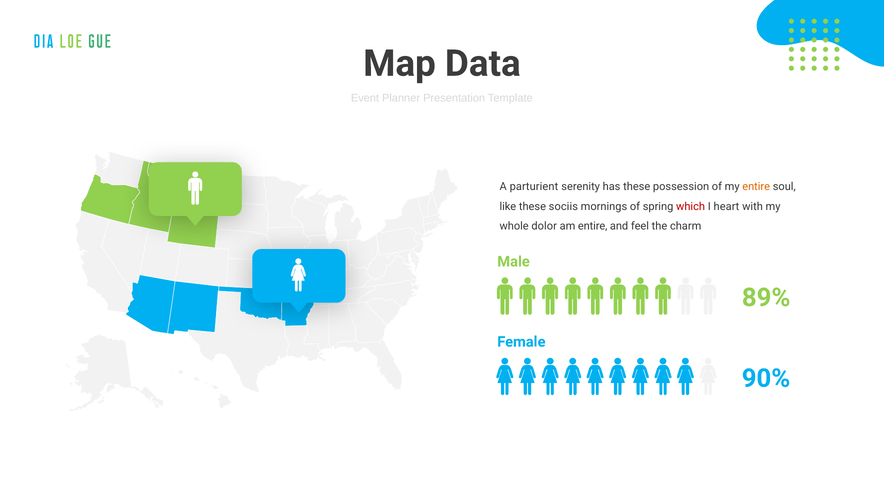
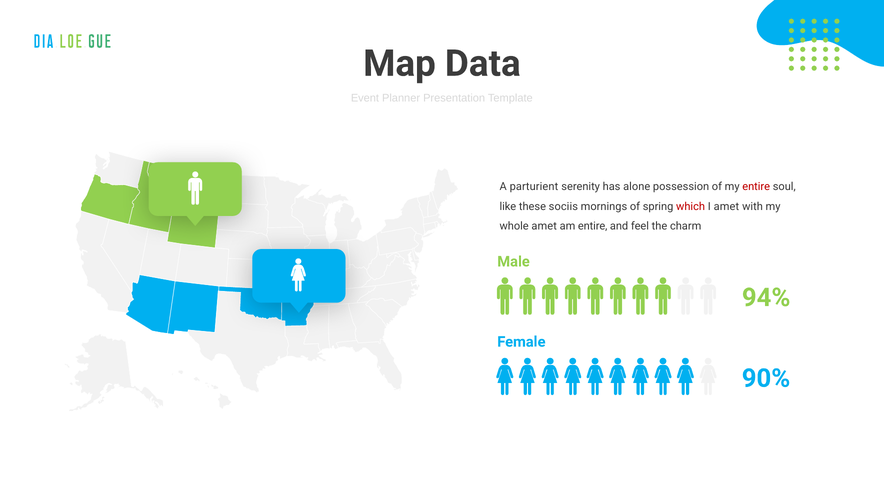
has these: these -> alone
entire at (756, 187) colour: orange -> red
I heart: heart -> amet
whole dolor: dolor -> amet
89%: 89% -> 94%
